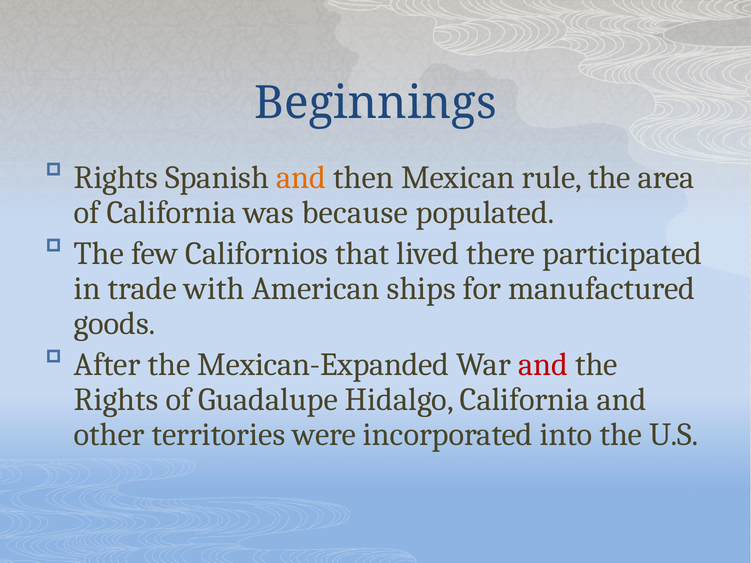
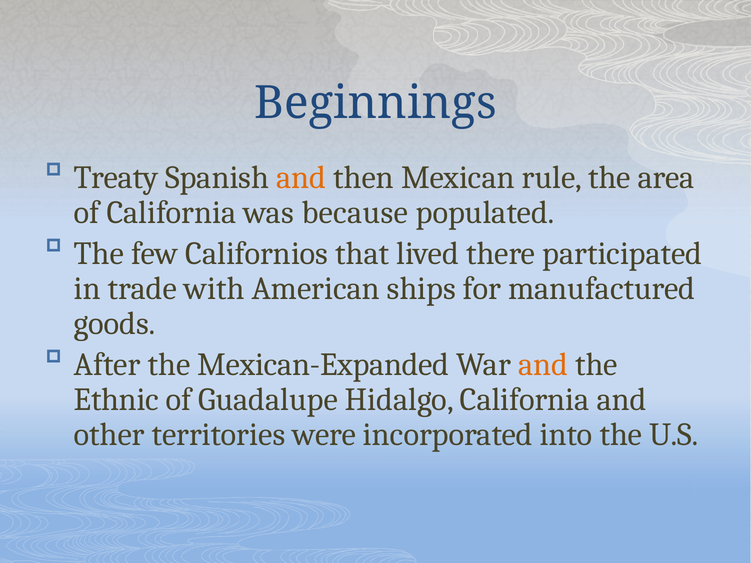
Rights at (116, 178): Rights -> Treaty
and at (543, 365) colour: red -> orange
Rights at (116, 400): Rights -> Ethnic
